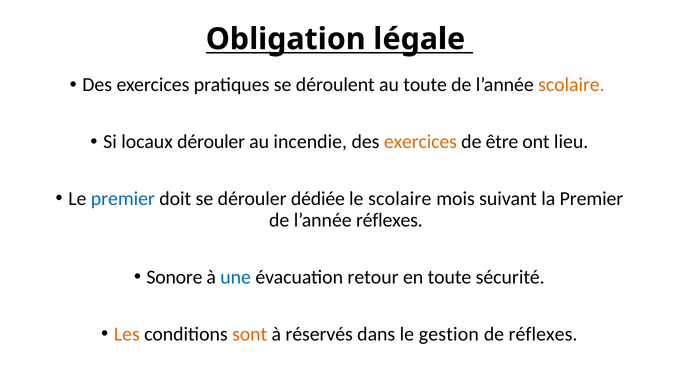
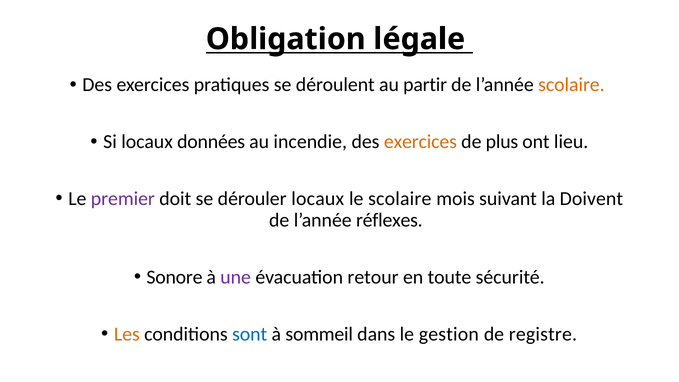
au toute: toute -> partir
locaux dérouler: dérouler -> données
être: être -> plus
premier at (123, 199) colour: blue -> purple
dérouler dédiée: dédiée -> locaux
la Premier: Premier -> Doivent
une colour: blue -> purple
sont colour: orange -> blue
réservés: réservés -> sommeil
de réflexes: réflexes -> registre
